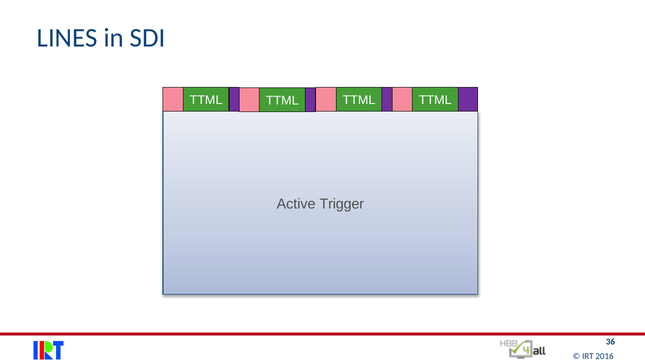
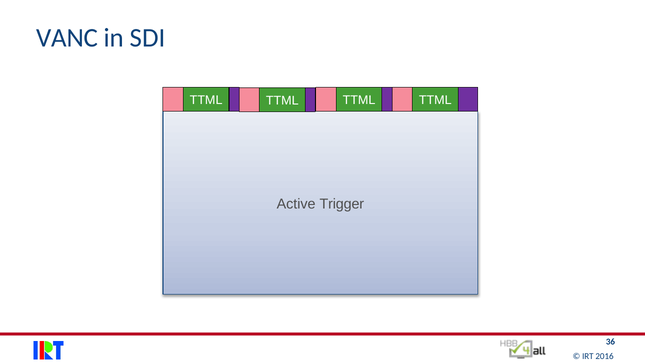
LINES: LINES -> VANC
